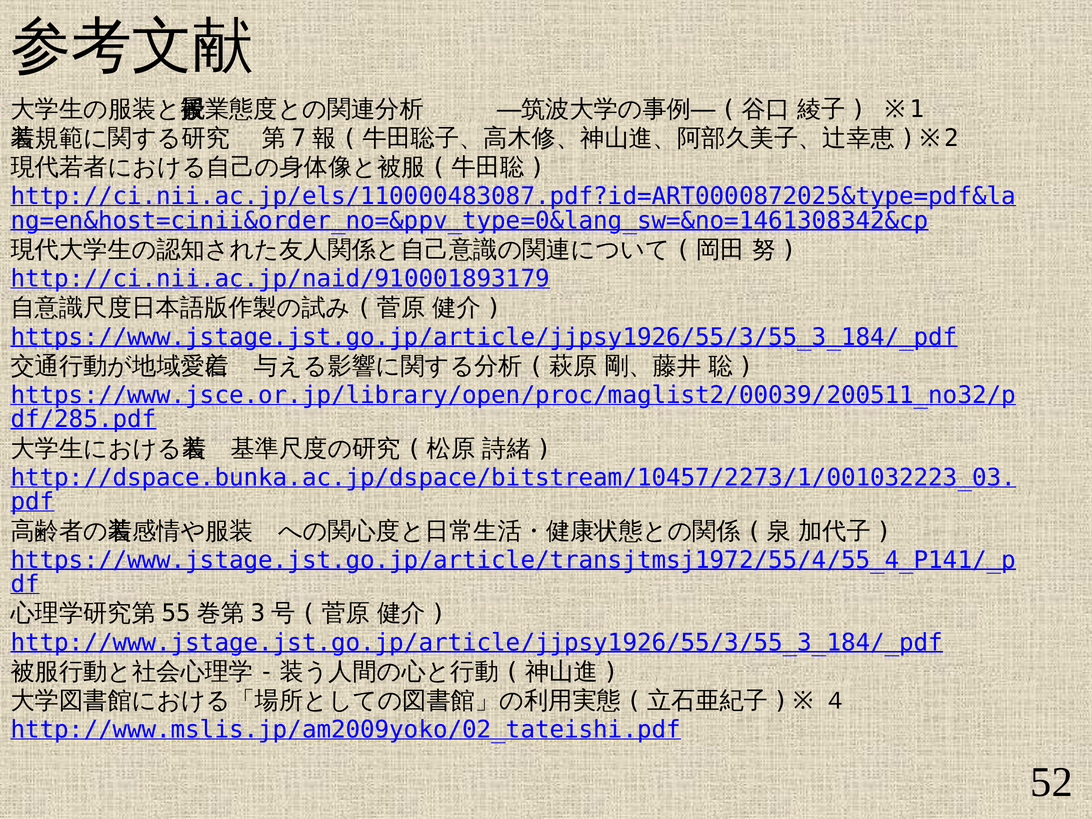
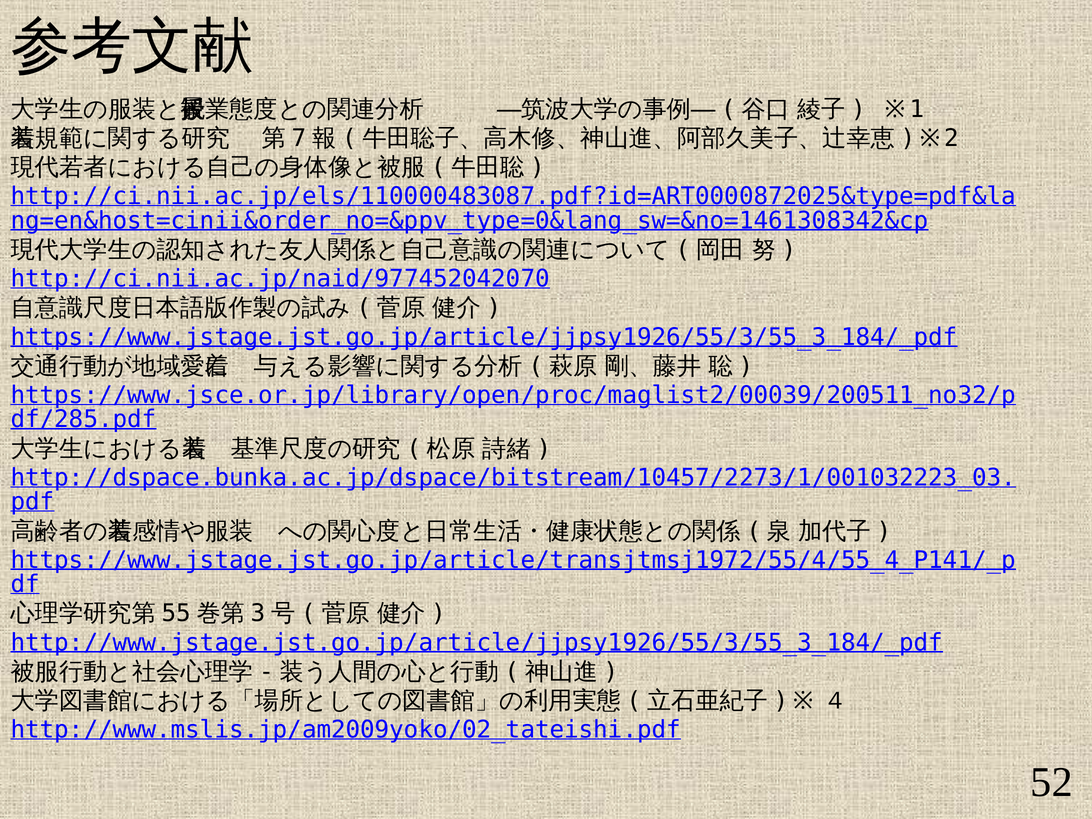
http://ci.nii.ac.jp/naid/910001893179: http://ci.nii.ac.jp/naid/910001893179 -> http://ci.nii.ac.jp/naid/977452042070
